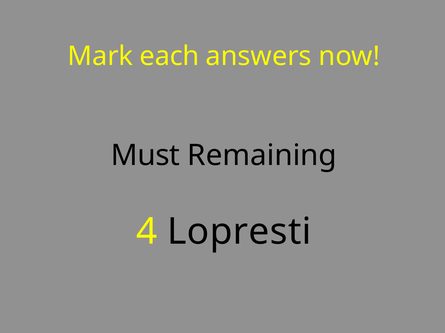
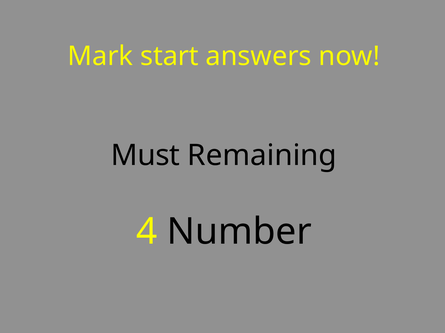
each: each -> start
Lopresti: Lopresti -> Number
